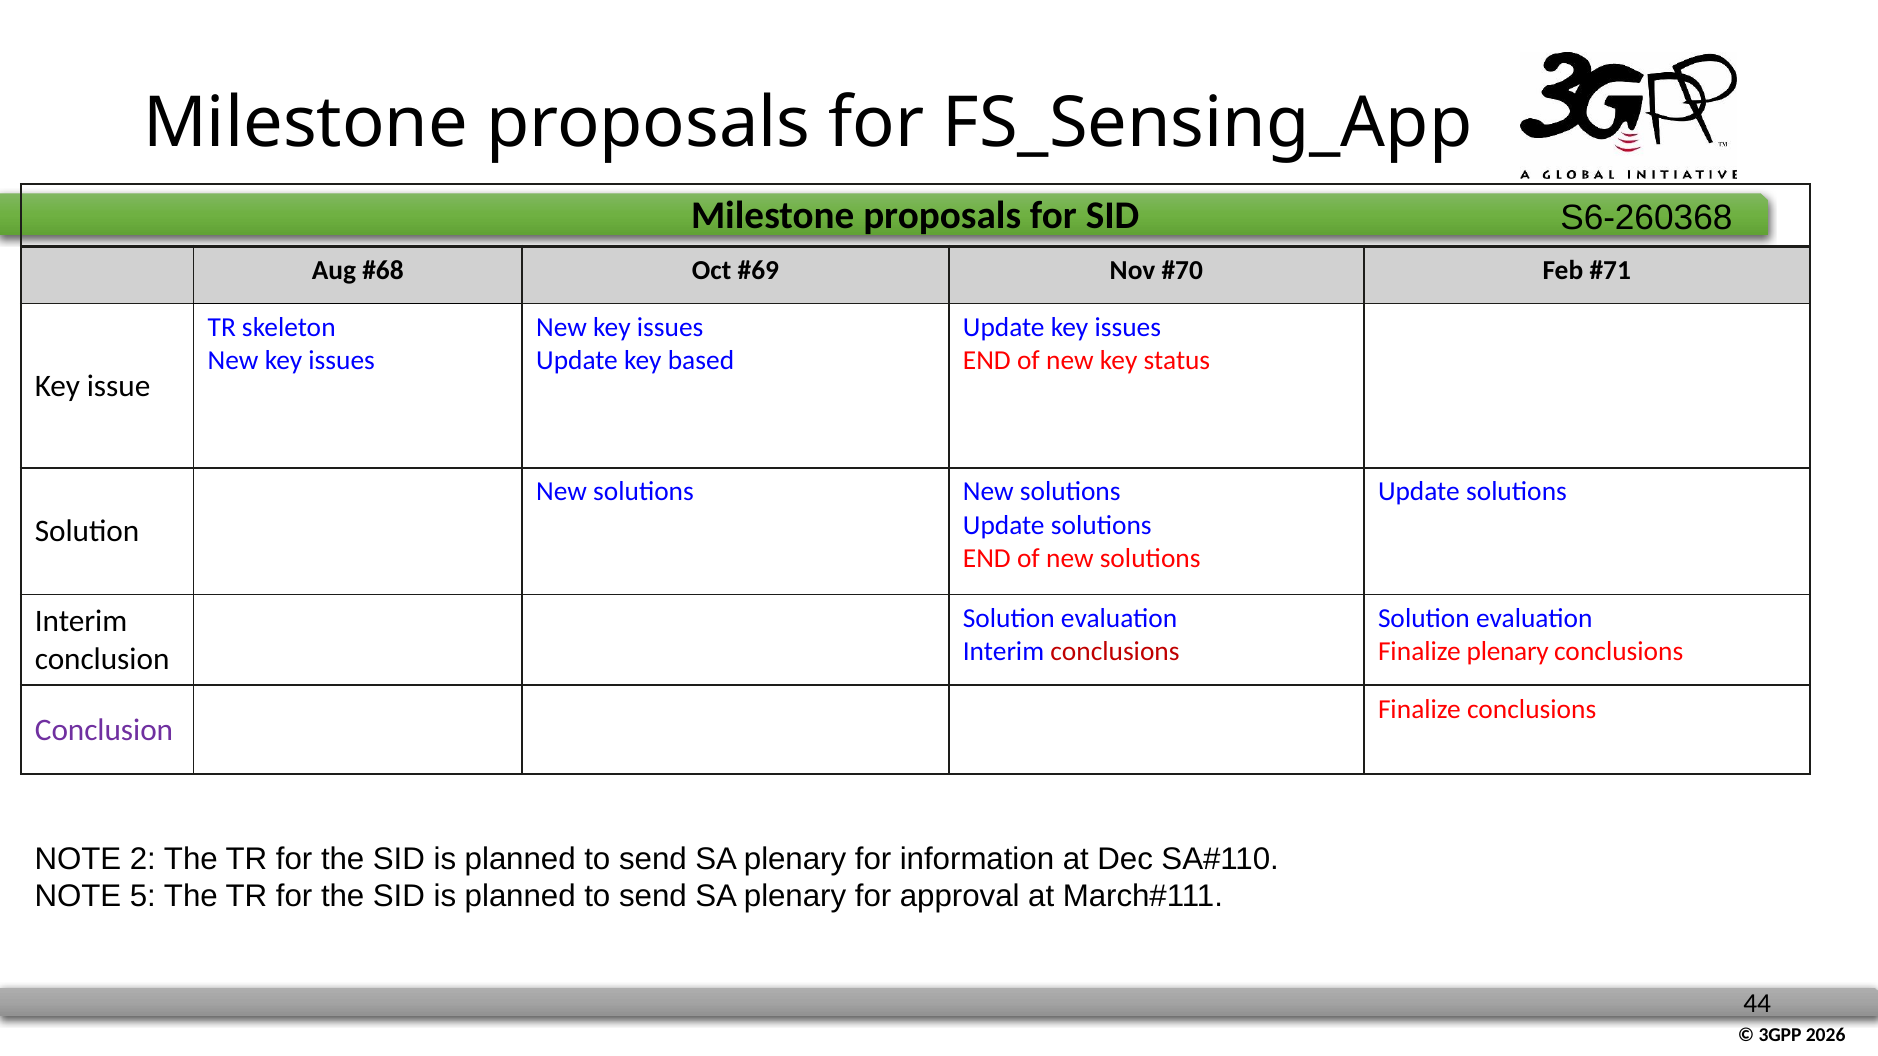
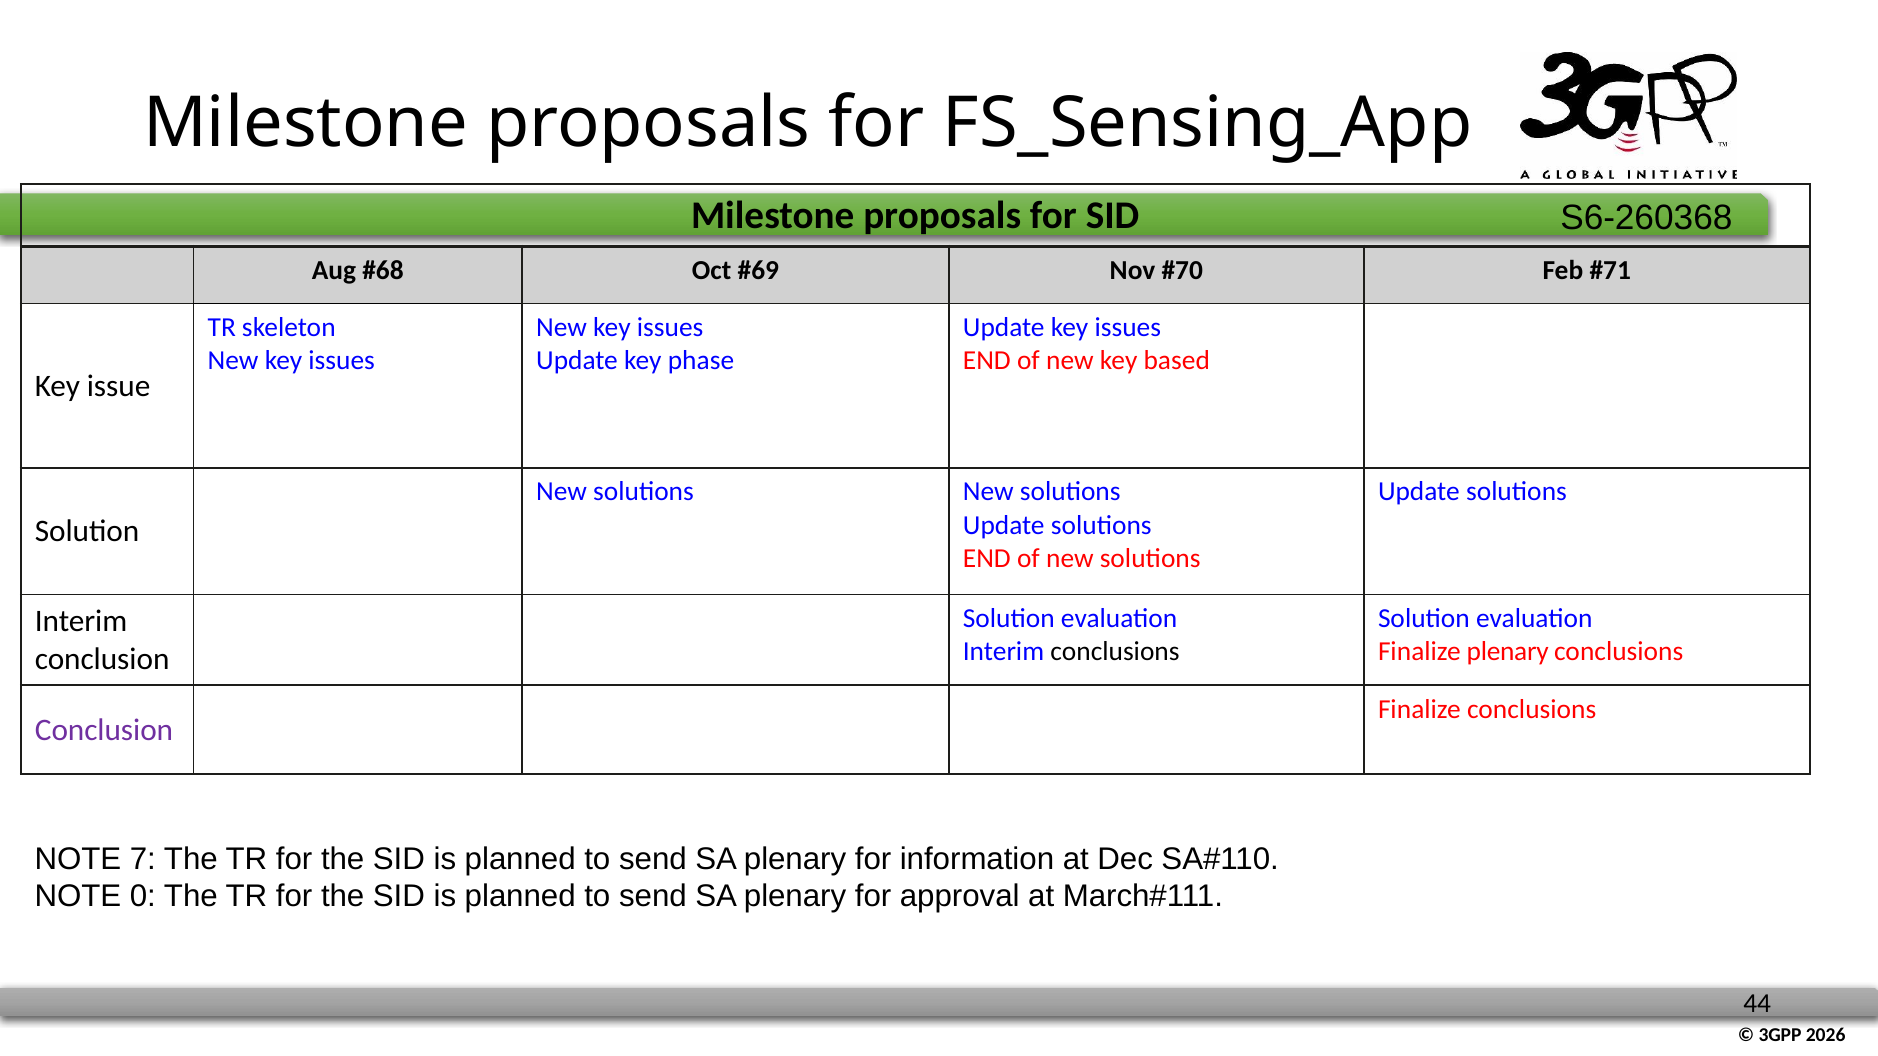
based: based -> phase
status: status -> based
conclusions at (1115, 652) colour: red -> black
2: 2 -> 7
5: 5 -> 0
